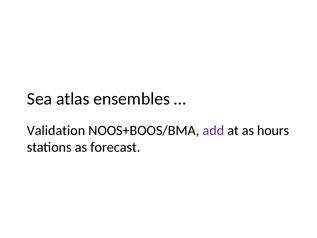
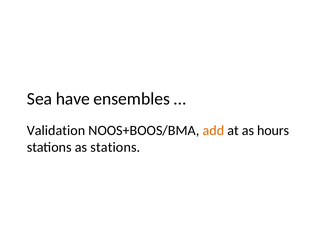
atlas: atlas -> have
add colour: purple -> orange
as forecast: forecast -> stations
